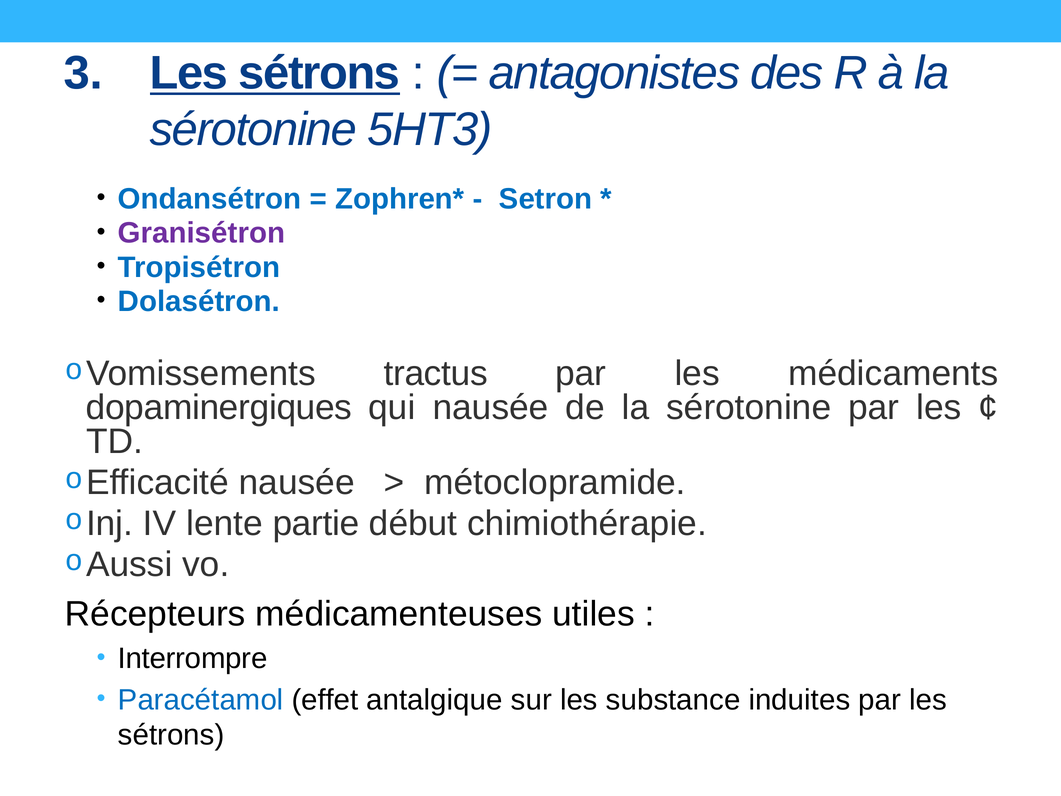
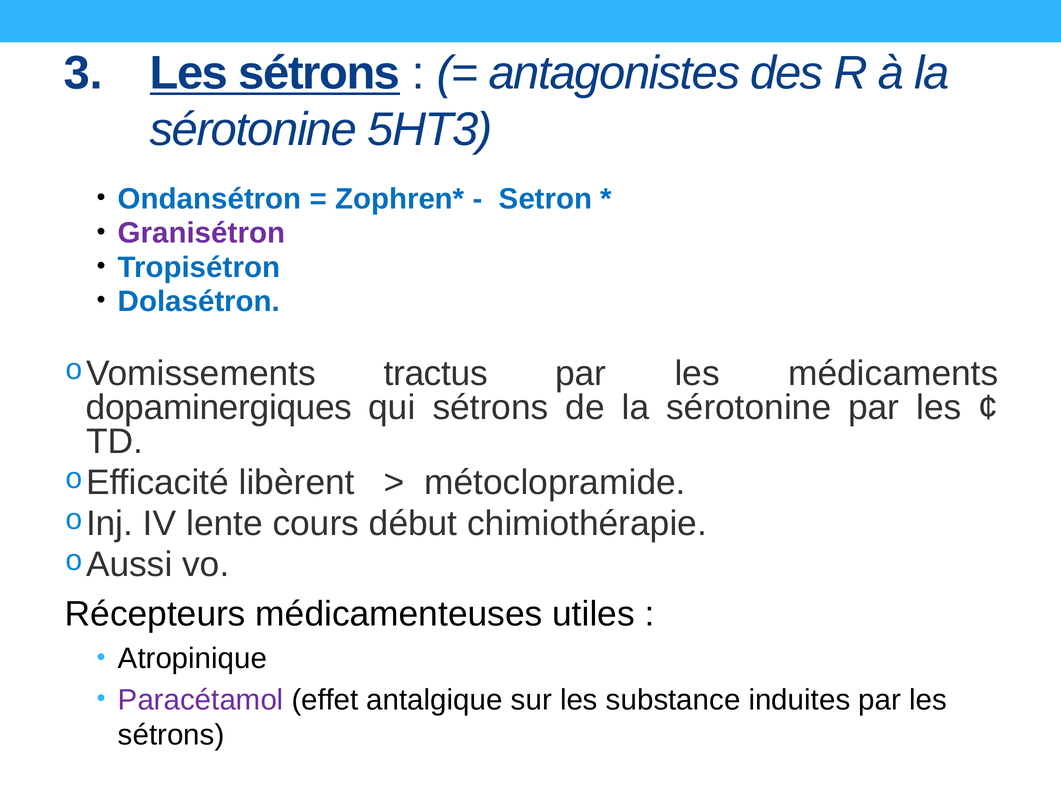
qui nausée: nausée -> sétrons
nausée at (297, 483): nausée -> libèrent
partie: partie -> cours
Interrompre: Interrompre -> Atropinique
Paracétamol colour: blue -> purple
